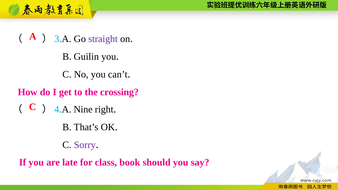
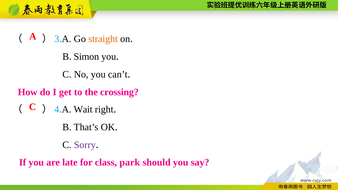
straight colour: purple -> orange
Guilin: Guilin -> Simon
Nine: Nine -> Wait
book: book -> park
